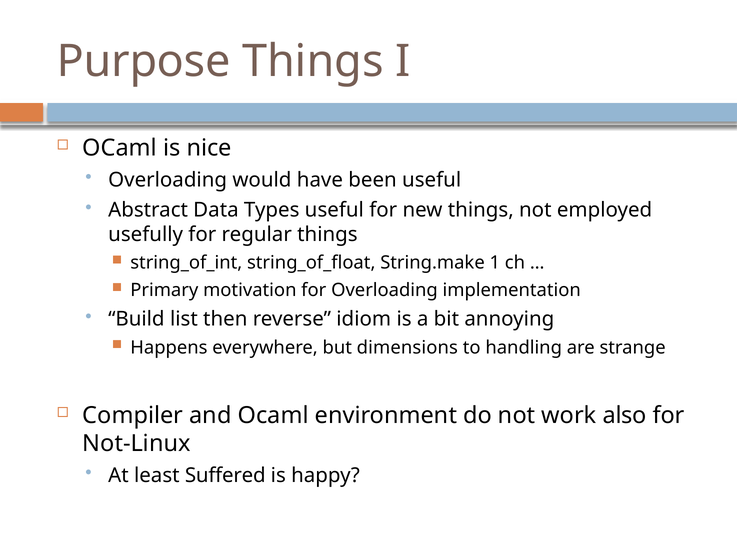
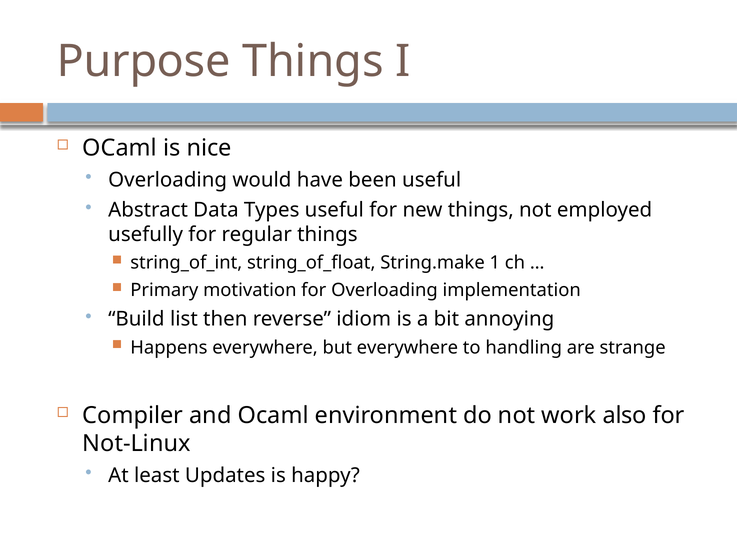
but dimensions: dimensions -> everywhere
Suffered: Suffered -> Updates
